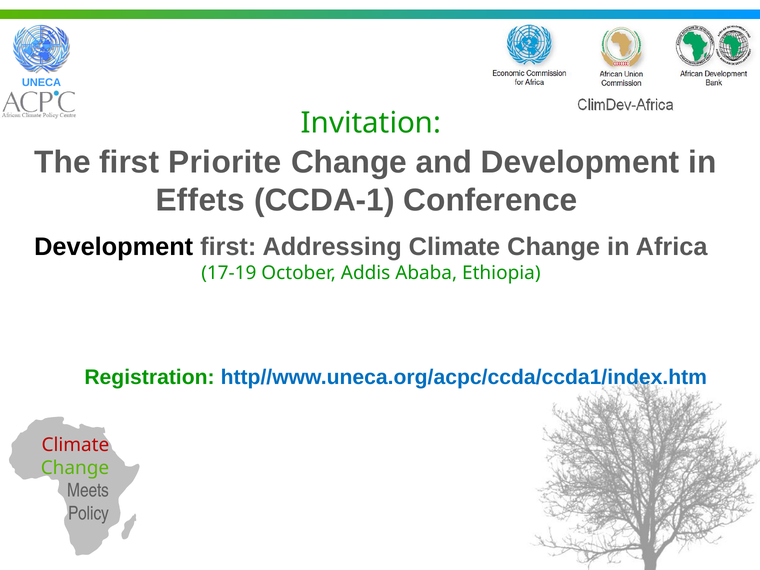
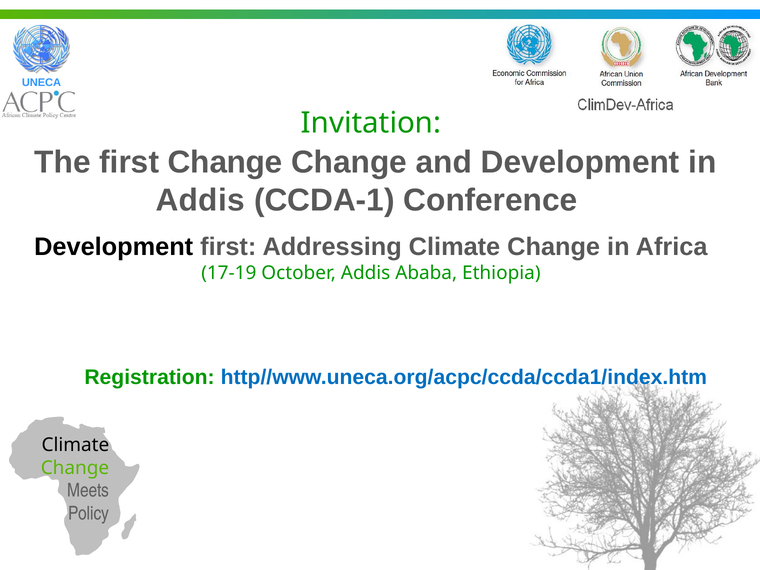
first Priorite: Priorite -> Change
Effets at (200, 200): Effets -> Addis
Climate at (75, 445) colour: red -> black
